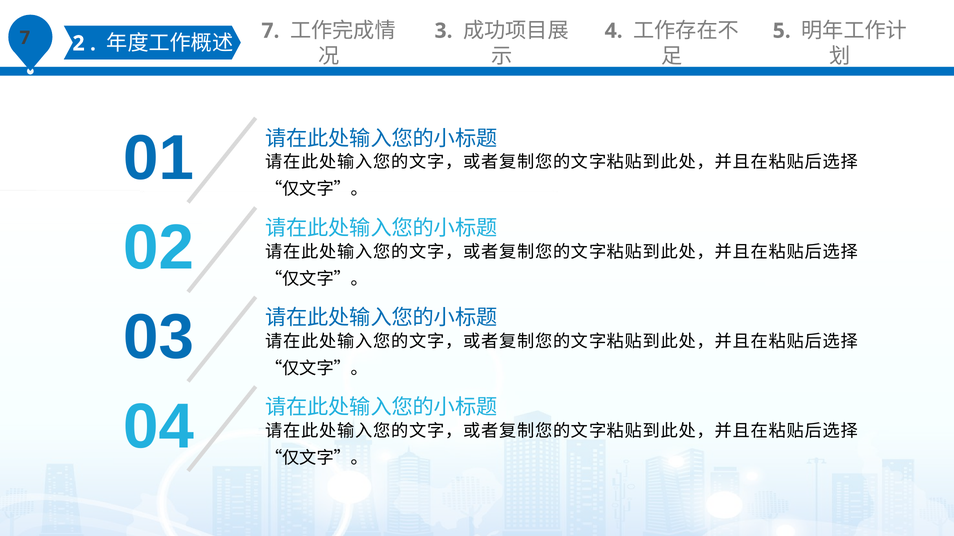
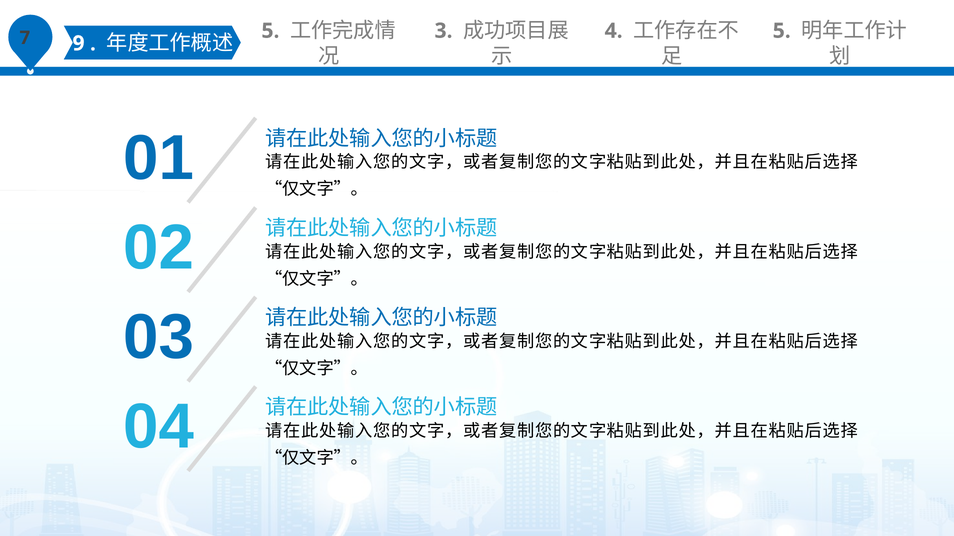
2: 2 -> 9
7 at (270, 31): 7 -> 5
